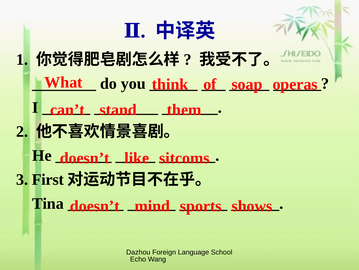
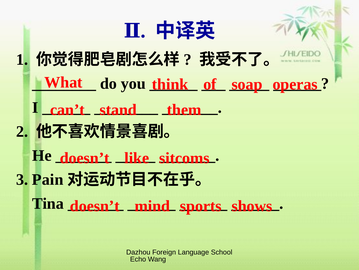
First: First -> Pain
